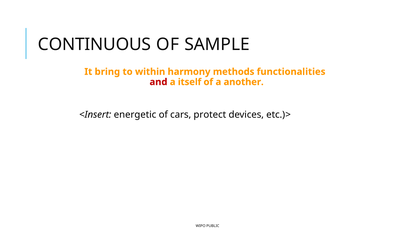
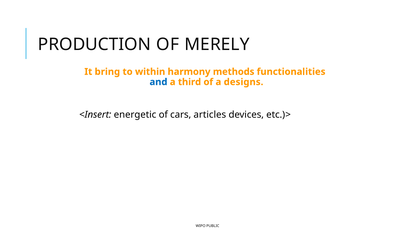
CONTINUOUS: CONTINUOUS -> PRODUCTION
SAMPLE: SAMPLE -> MERELY
and colour: red -> blue
itself: itself -> third
another: another -> designs
protect: protect -> articles
